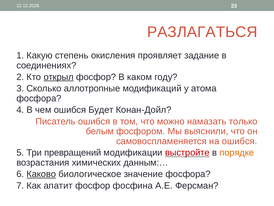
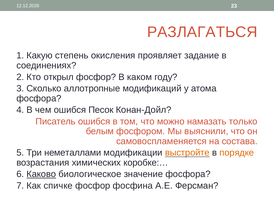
открыл underline: present -> none
Будет: Будет -> Песок
на ошибся: ошибся -> состава
превращений: превращений -> неметаллами
выстройте colour: red -> orange
данным:…: данным:… -> коробке:…
апатит: апатит -> спичке
